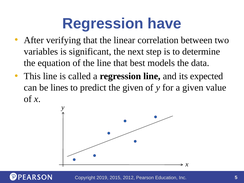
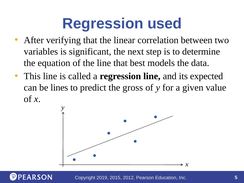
have: have -> used
the given: given -> gross
